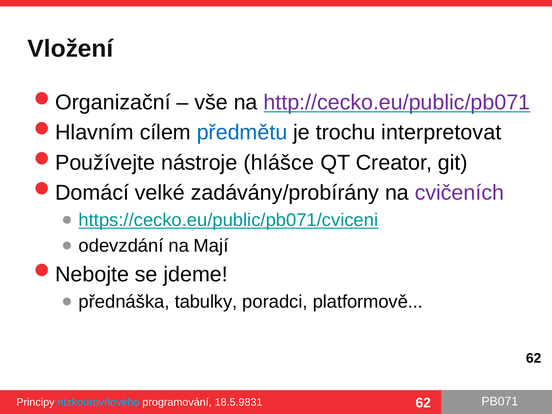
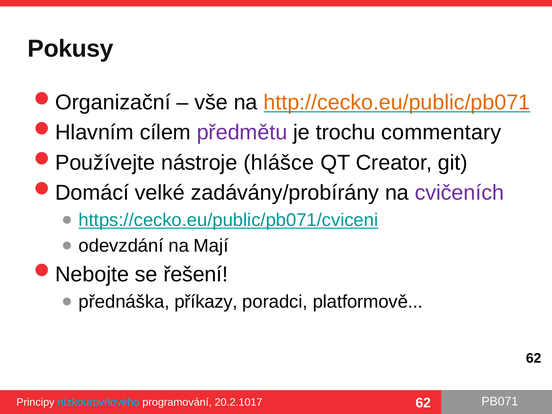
Vložení: Vložení -> Pokusy
http://cecko.eu/public/pb071 colour: purple -> orange
předmětu colour: blue -> purple
interpretovat: interpretovat -> commentary
jdeme: jdeme -> řešení
tabulky: tabulky -> příkazy
18.5.9831: 18.5.9831 -> 20.2.1017
